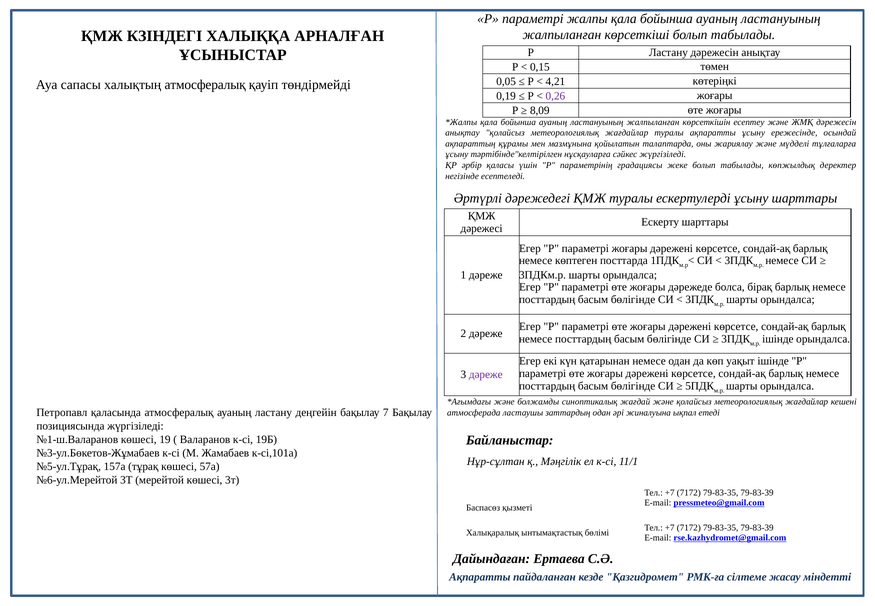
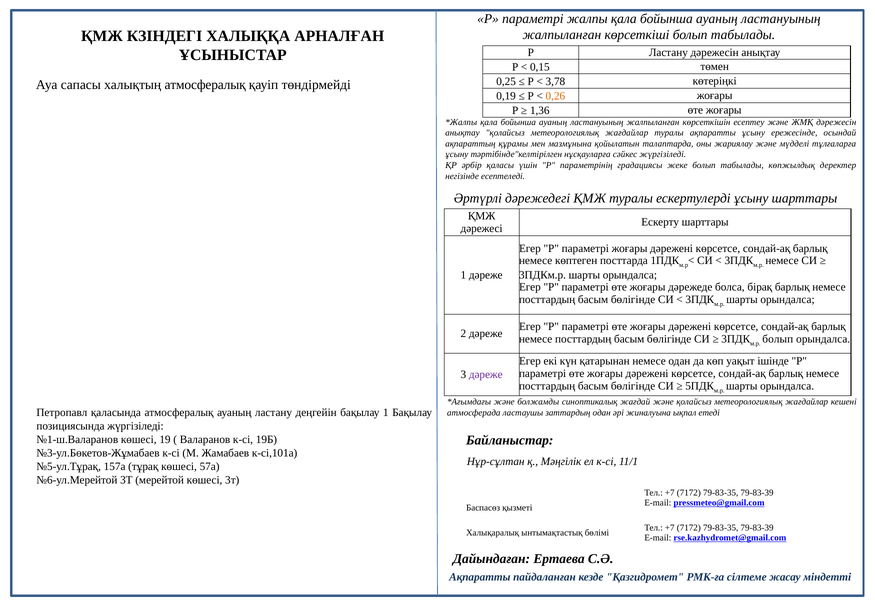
0,05: 0,05 -> 0,25
4,21: 4,21 -> 3,78
0,26 colour: purple -> orange
8,09: 8,09 -> 1,36
ішінде at (778, 339): ішінде -> болып
бақылау 7: 7 -> 1
